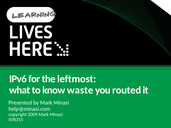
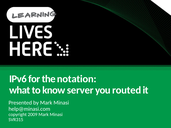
leftmost: leftmost -> notation
waste: waste -> server
